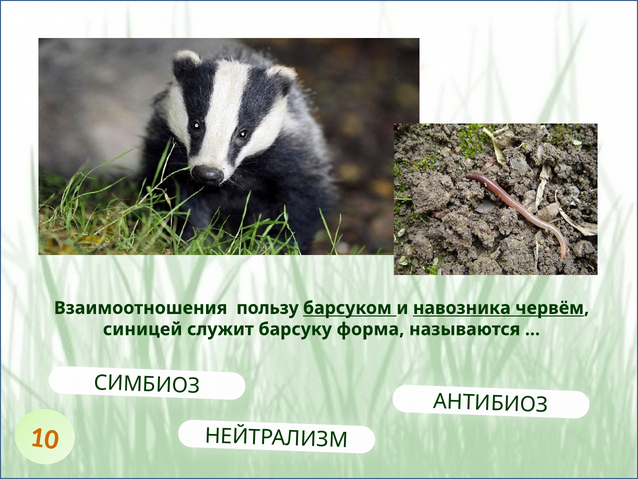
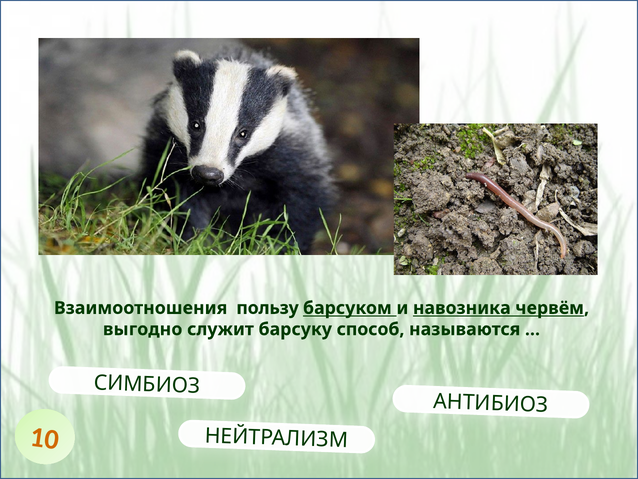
синицей: синицей -> выгодно
форма: форма -> способ
